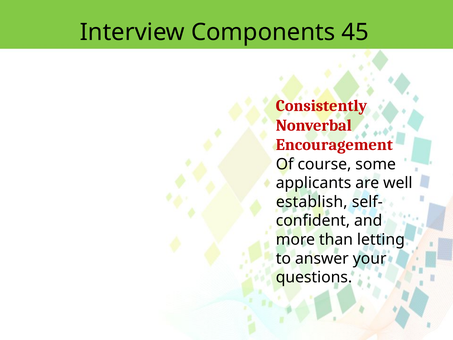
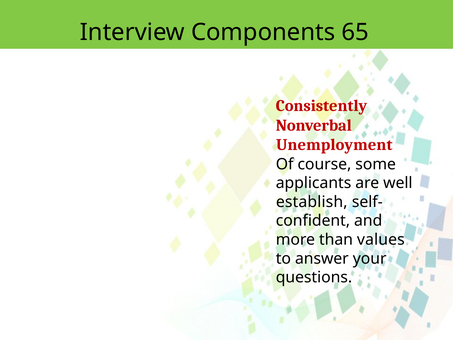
45: 45 -> 65
Encouragement: Encouragement -> Unemployment
letting: letting -> values
